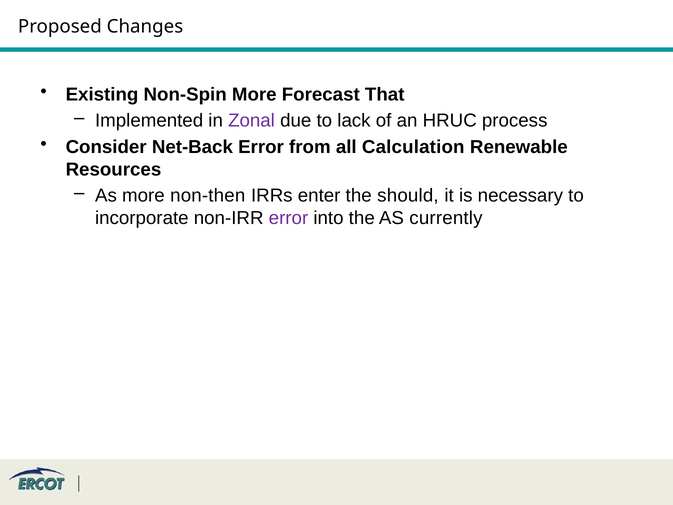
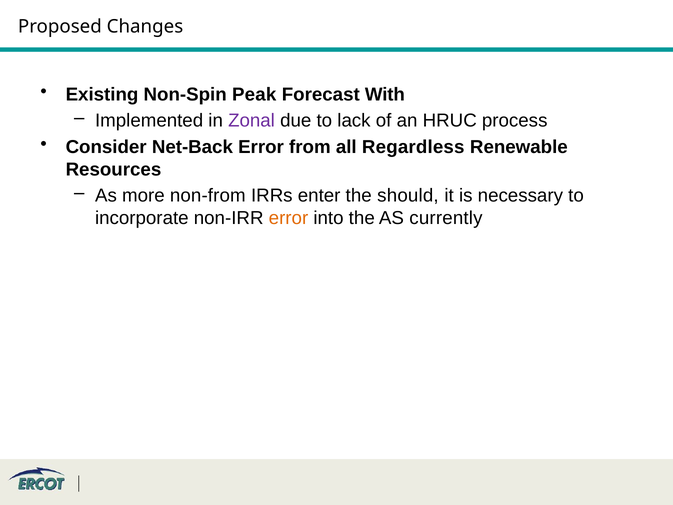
Non-Spin More: More -> Peak
That: That -> With
Calculation: Calculation -> Regardless
non-then: non-then -> non-from
error at (288, 218) colour: purple -> orange
